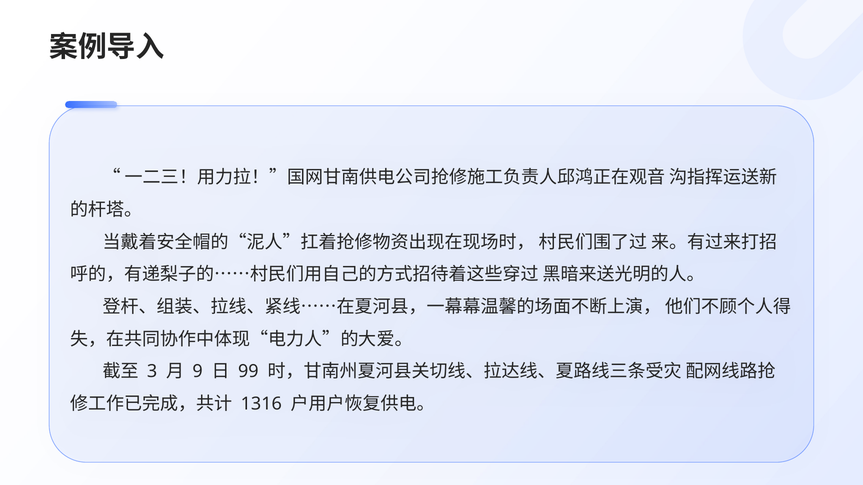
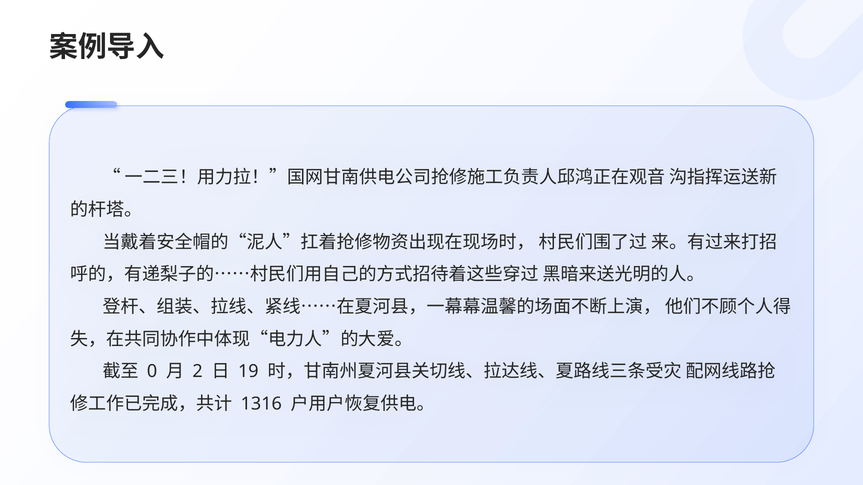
3: 3 -> 0
9: 9 -> 2
99: 99 -> 19
